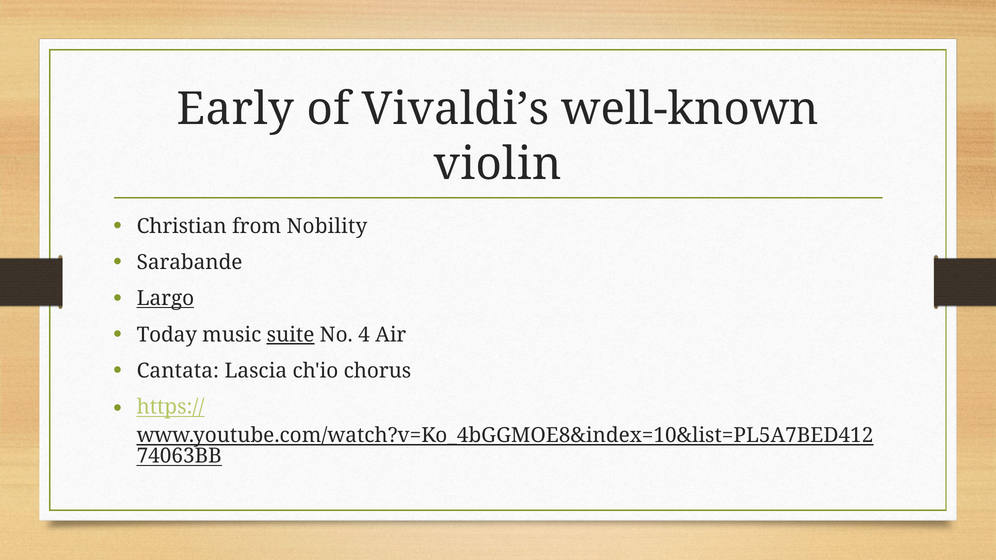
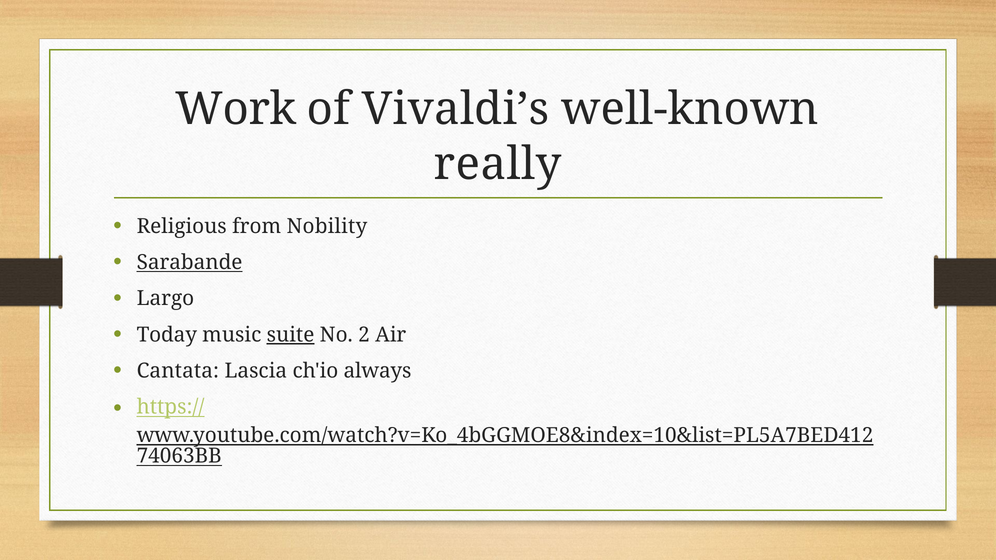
Early: Early -> Work
violin: violin -> really
Christian: Christian -> Religious
Sarabande underline: none -> present
Largo underline: present -> none
4: 4 -> 2
chorus: chorus -> always
